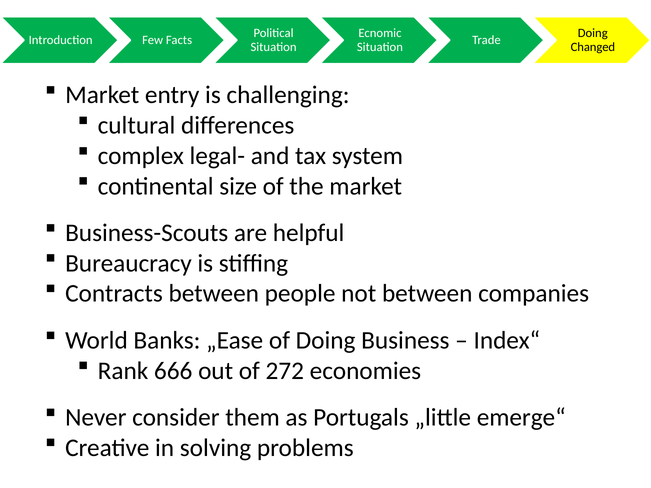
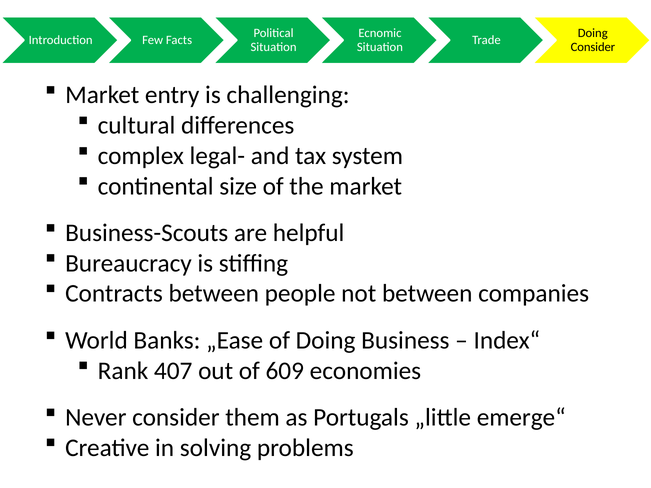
Changed at (593, 47): Changed -> Consider
666: 666 -> 407
272: 272 -> 609
